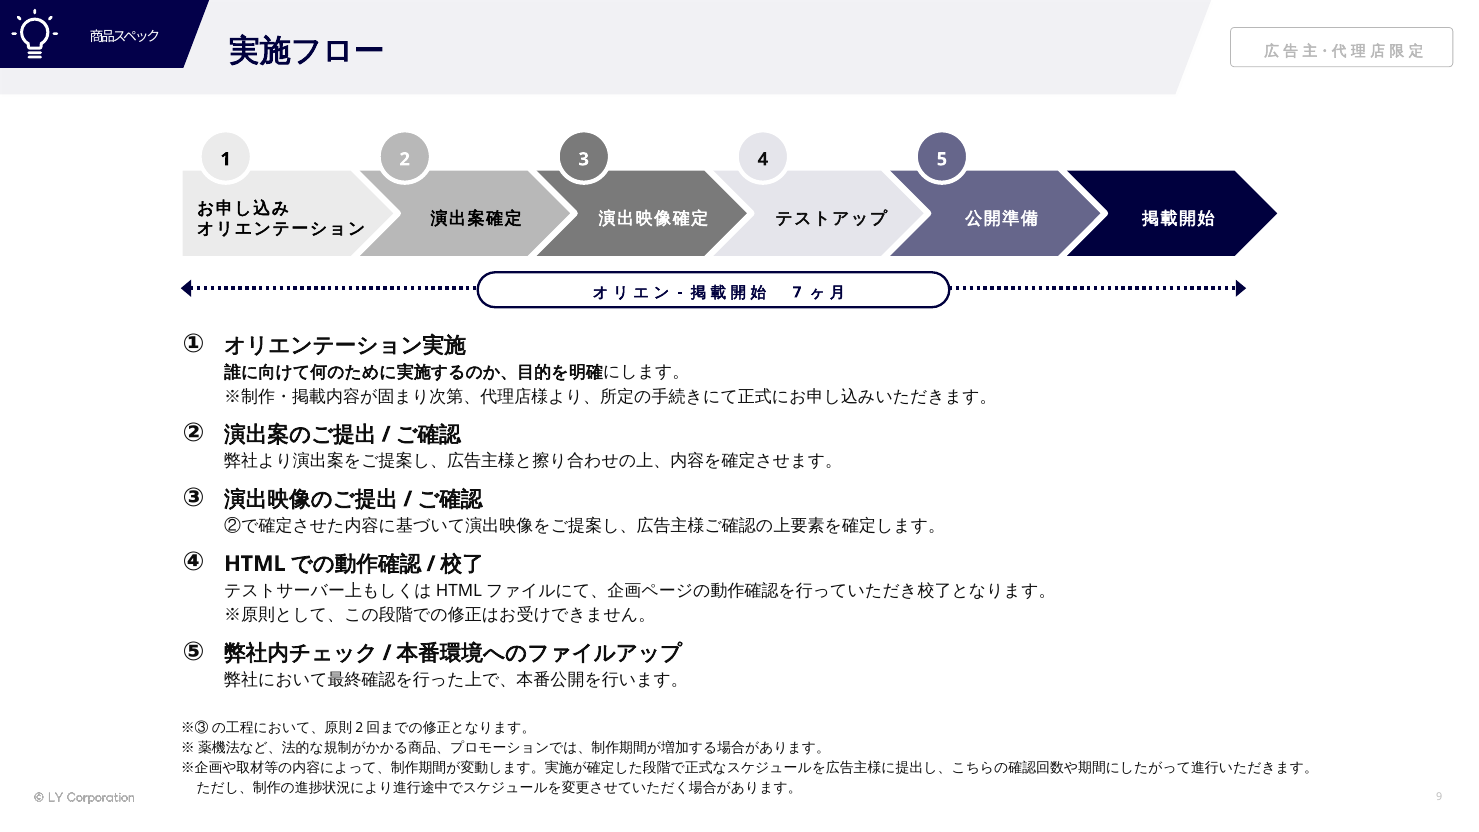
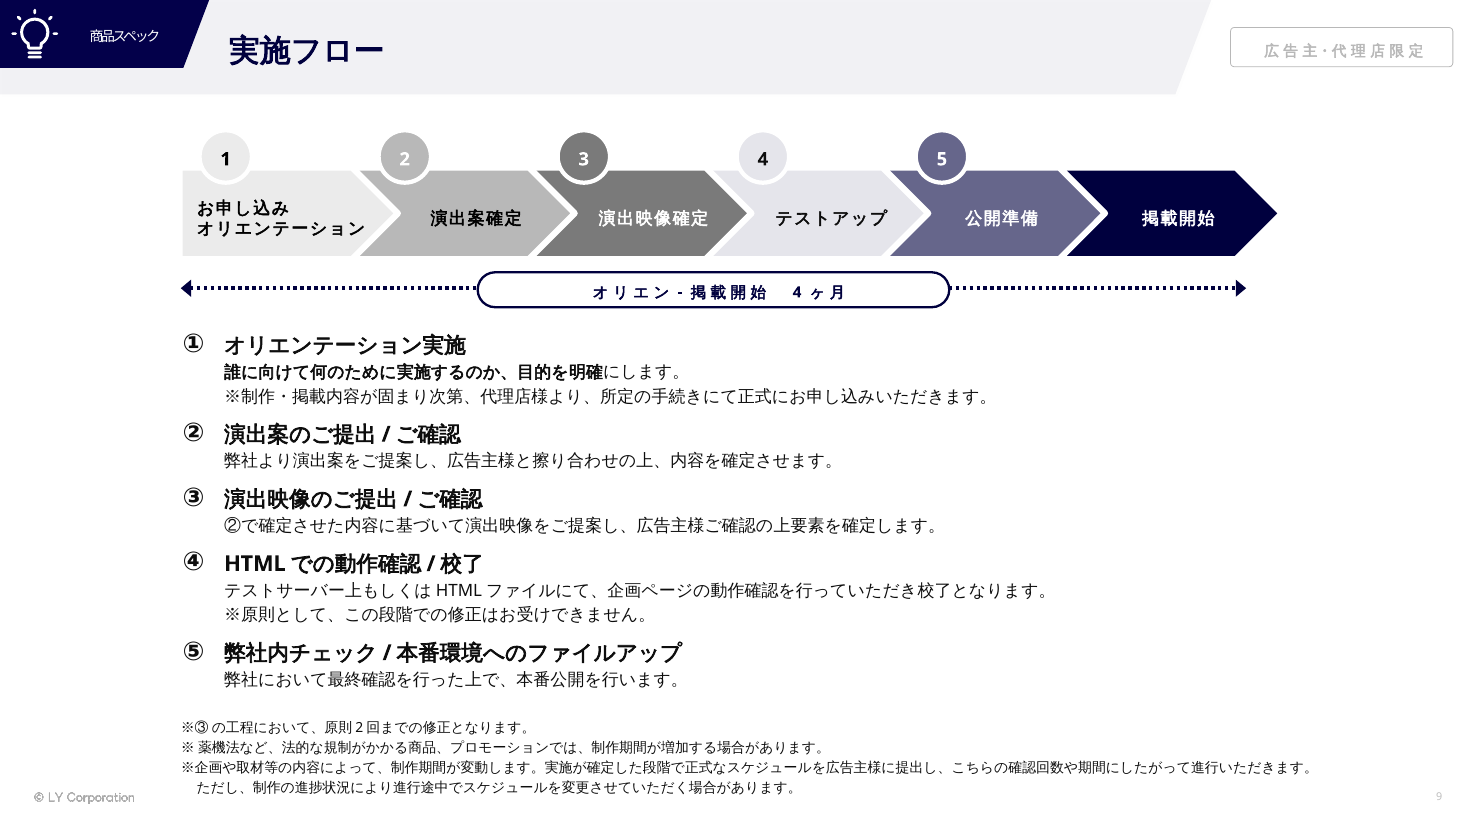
7 at (797, 292): 7 -> 4
